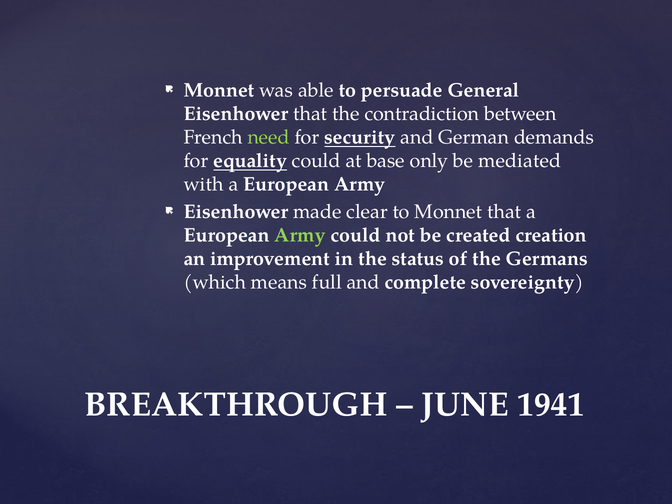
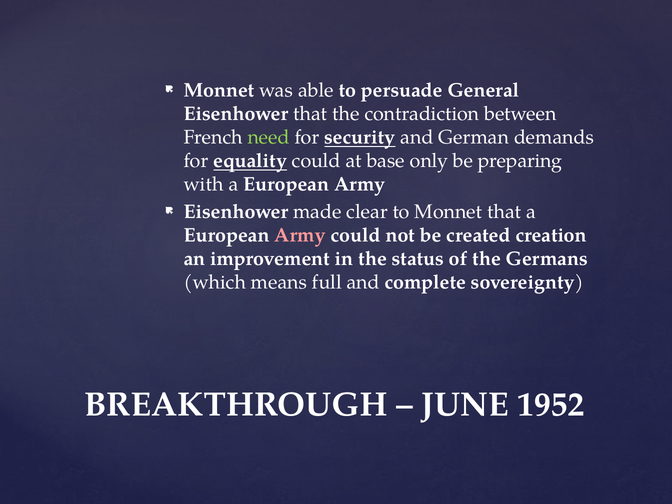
mediated: mediated -> preparing
Army at (300, 235) colour: light green -> pink
1941: 1941 -> 1952
